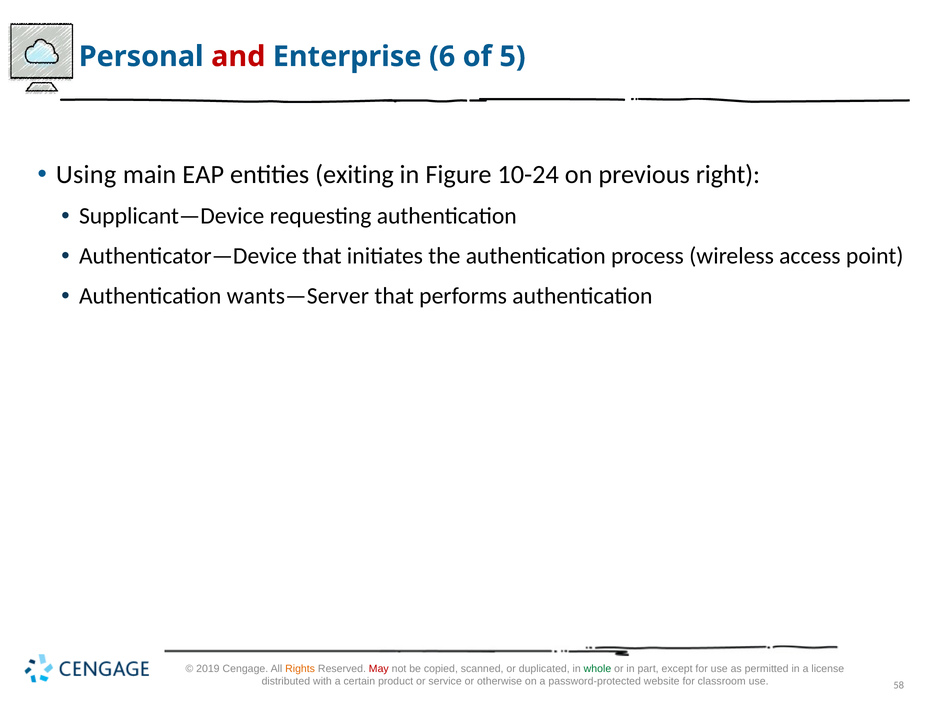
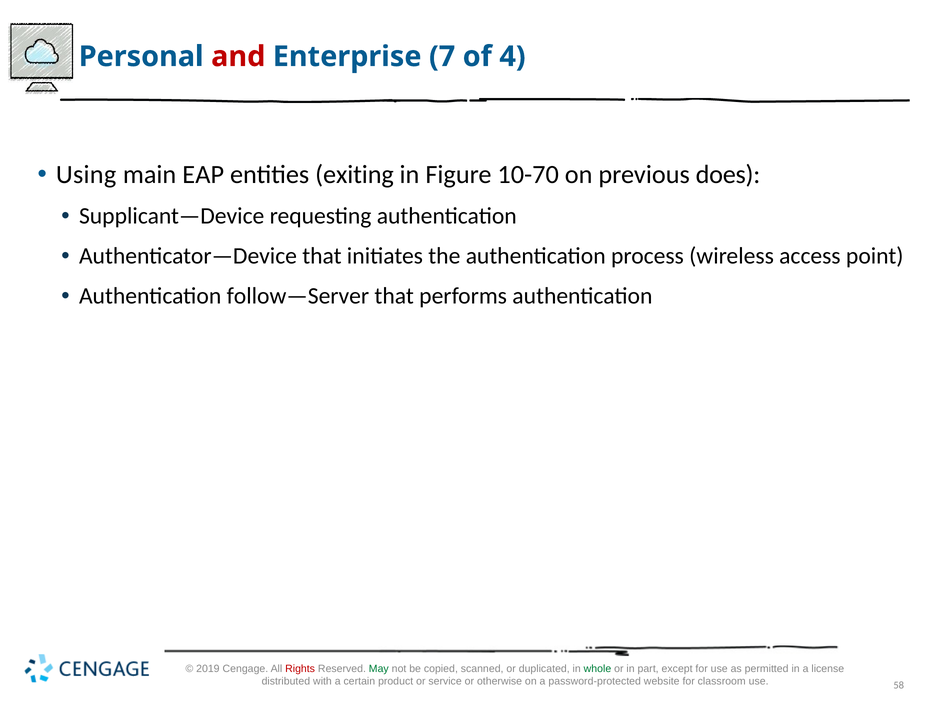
6: 6 -> 7
5: 5 -> 4
10-24: 10-24 -> 10-70
right: right -> does
wants—Server: wants—Server -> follow—Server
Rights colour: orange -> red
May colour: red -> green
